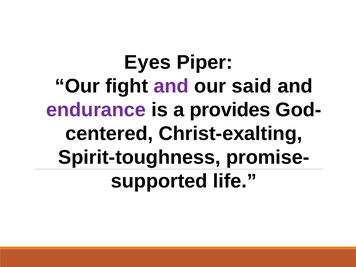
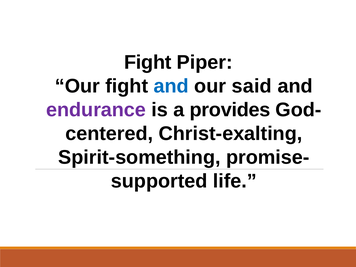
Eyes at (148, 62): Eyes -> Fight
and at (171, 86) colour: purple -> blue
Spirit-toughness: Spirit-toughness -> Spirit-something
